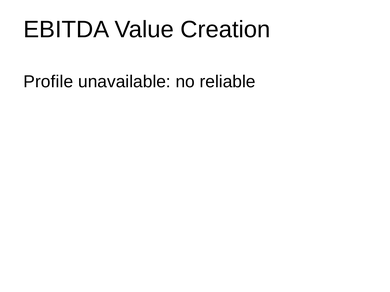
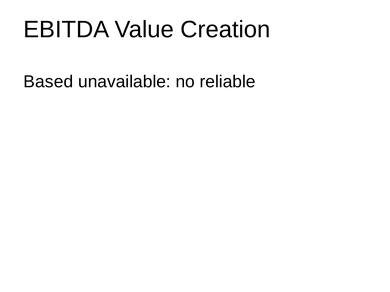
Profile: Profile -> Based
